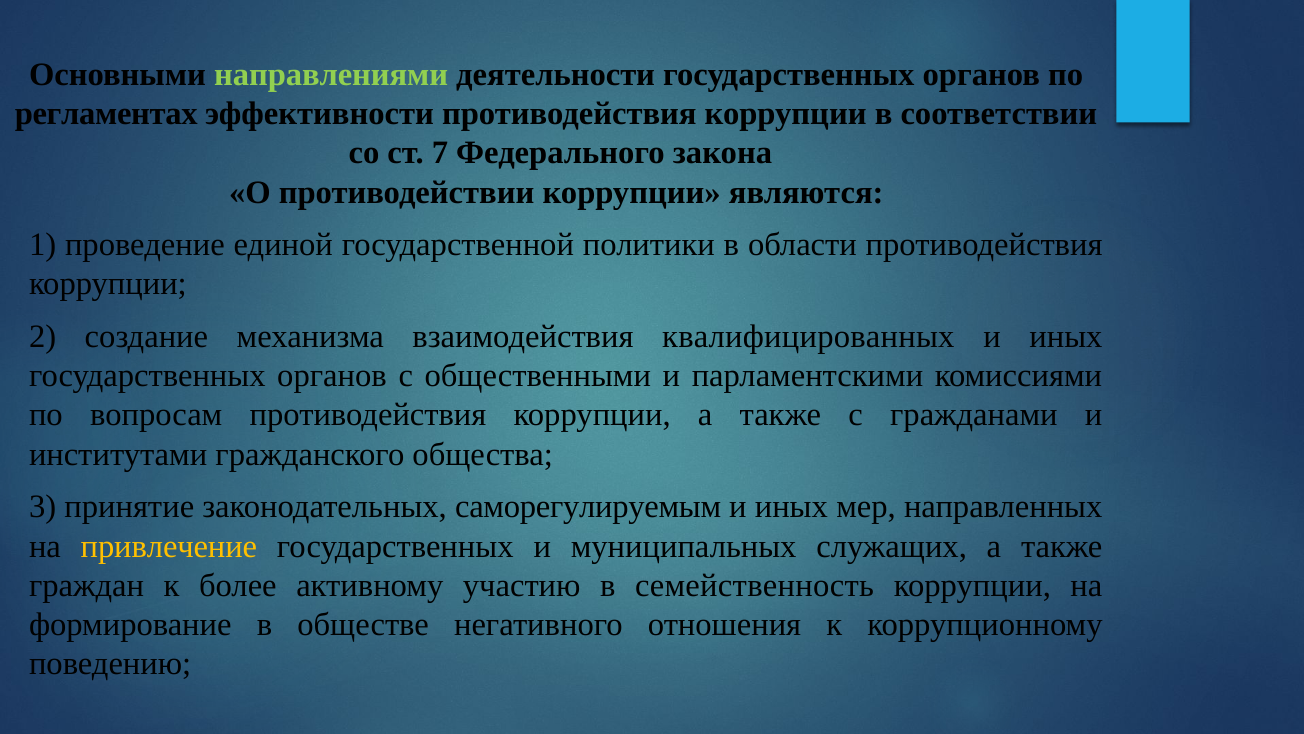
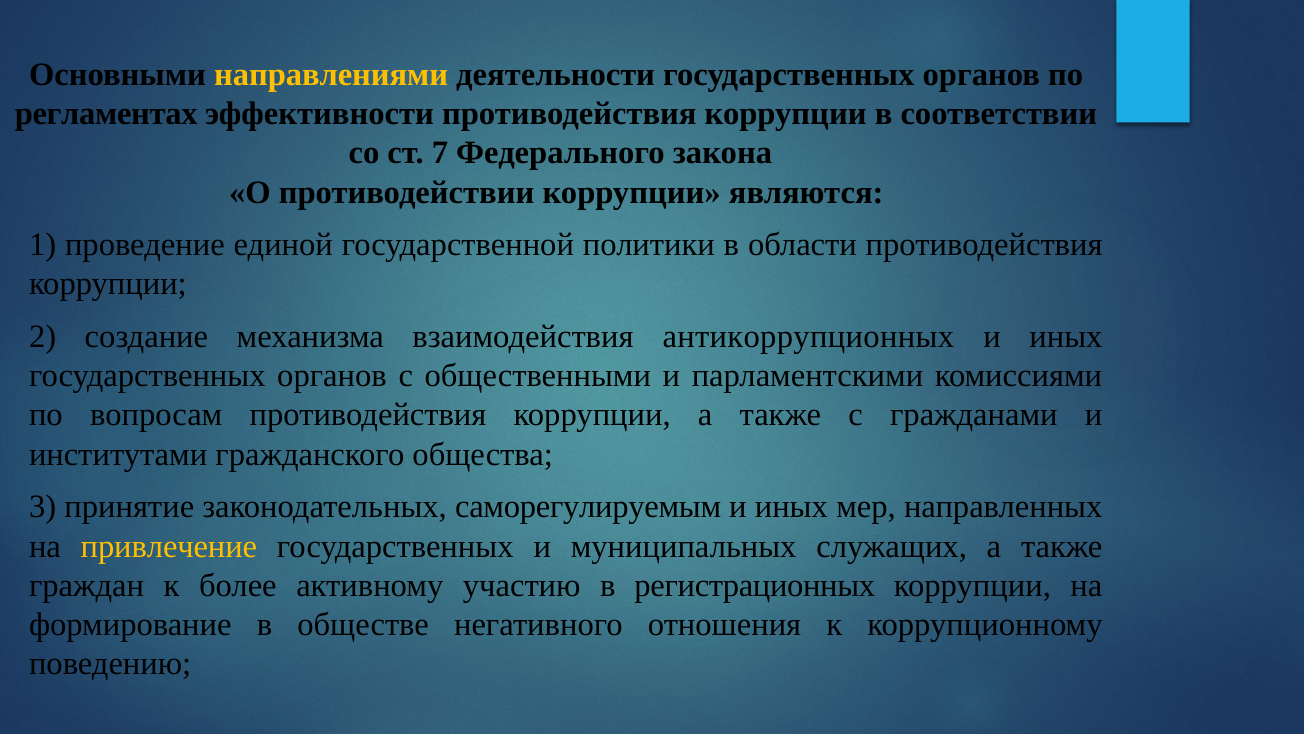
направлениями colour: light green -> yellow
квалифицированных: квалифицированных -> антикоррупционных
семейственность: семейственность -> регистрационных
